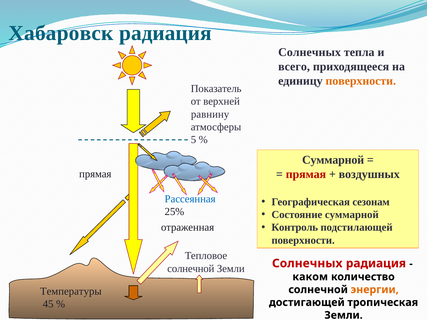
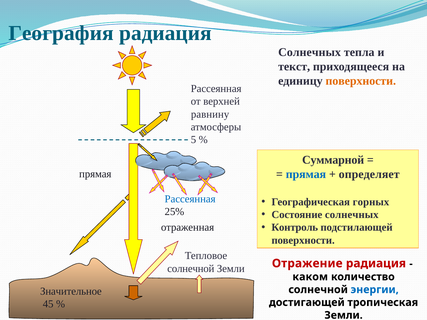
Хабаровск: Хабаровск -> География
всего: всего -> текст
Показатель at (216, 89): Показатель -> Рассеянная
прямая at (306, 174) colour: red -> blue
воздушных: воздушных -> определяет
сезонам: сезонам -> горных
Состояние суммарной: суммарной -> солнечных
Солнечных at (307, 264): Солнечных -> Отражение
Температуры: Температуры -> Значительное
энергии colour: orange -> blue
